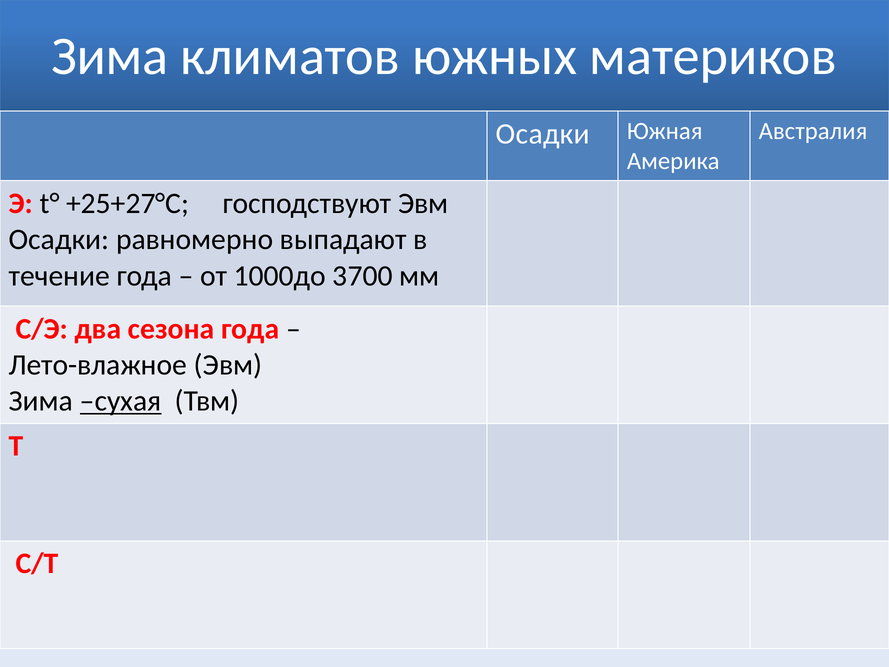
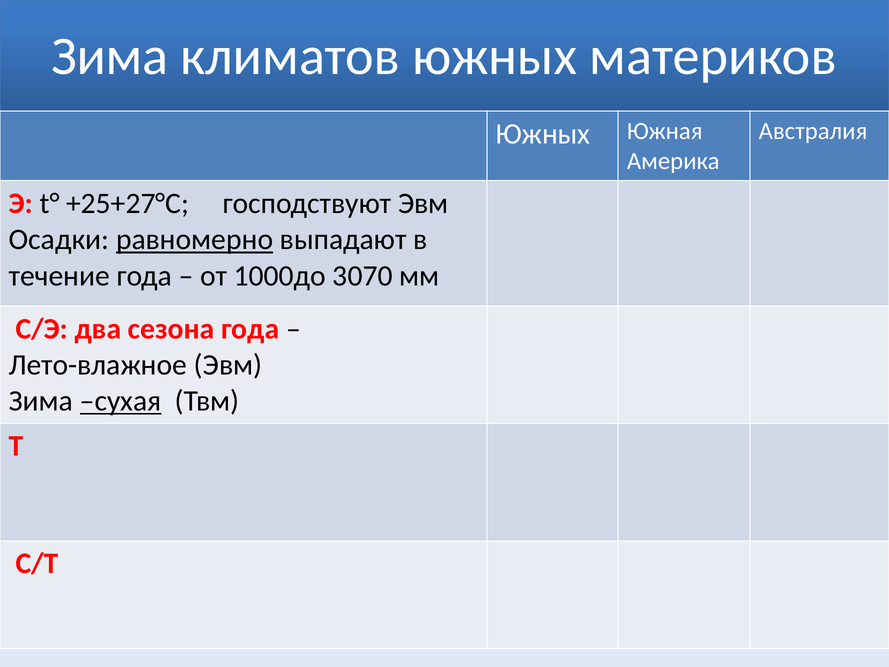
Осадки at (543, 134): Осадки -> Южных
равномерно underline: none -> present
3700: 3700 -> 3070
